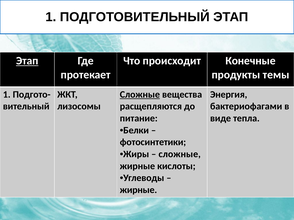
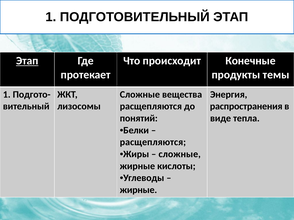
Сложные at (140, 95) underline: present -> none
бактериофагами: бактериофагами -> распространения
питание: питание -> понятий
фотосинтетики at (153, 142): фотосинтетики -> расщепляются
